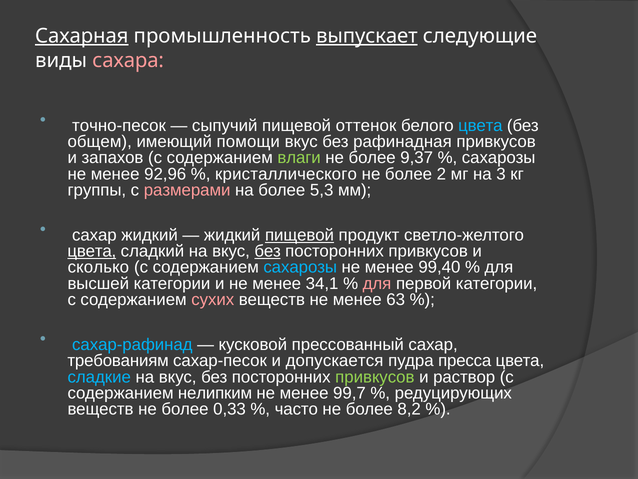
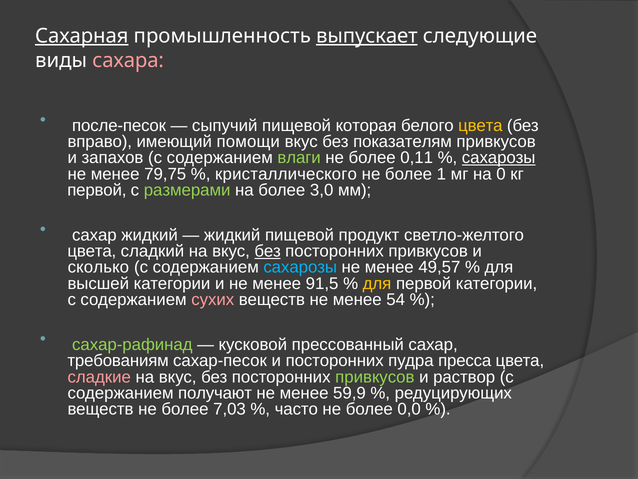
точно-песок: точно-песок -> после-песок
оттенок: оттенок -> которая
цвета at (480, 125) colour: light blue -> yellow
общем: общем -> вправо
рафинадная: рафинадная -> показателям
9,37: 9,37 -> 0,11
сахарозы at (499, 158) underline: none -> present
92,96: 92,96 -> 79,75
2: 2 -> 1
3: 3 -> 0
группы at (97, 190): группы -> первой
размерами colour: pink -> light green
5,3: 5,3 -> 3,0
пищевой at (300, 235) underline: present -> none
цвета at (92, 251) underline: present -> none
99,40: 99,40 -> 49,57
34,1: 34,1 -> 91,5
для at (377, 283) colour: pink -> yellow
63: 63 -> 54
сахар-рафинад colour: light blue -> light green
и допускается: допускается -> посторонних
сладкие colour: light blue -> pink
нелипким: нелипким -> получают
99,7: 99,7 -> 59,9
0,33: 0,33 -> 7,03
8,2: 8,2 -> 0,0
